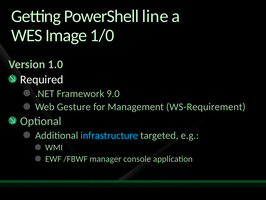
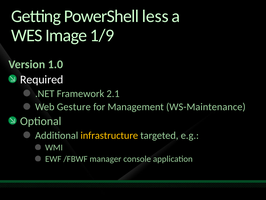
line: line -> less
1/0: 1/0 -> 1/9
9.0: 9.0 -> 2.1
WS-Requirement: WS-Requirement -> WS-Maintenance
infrastructure colour: light blue -> yellow
